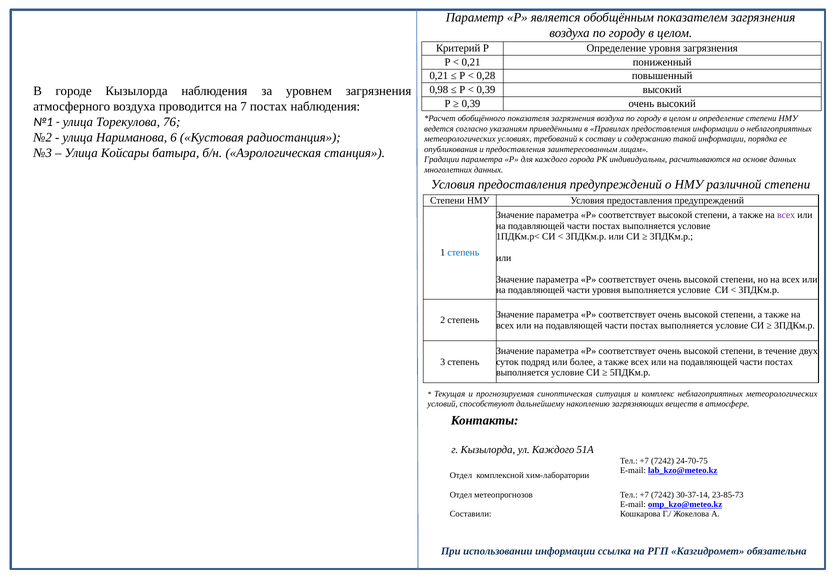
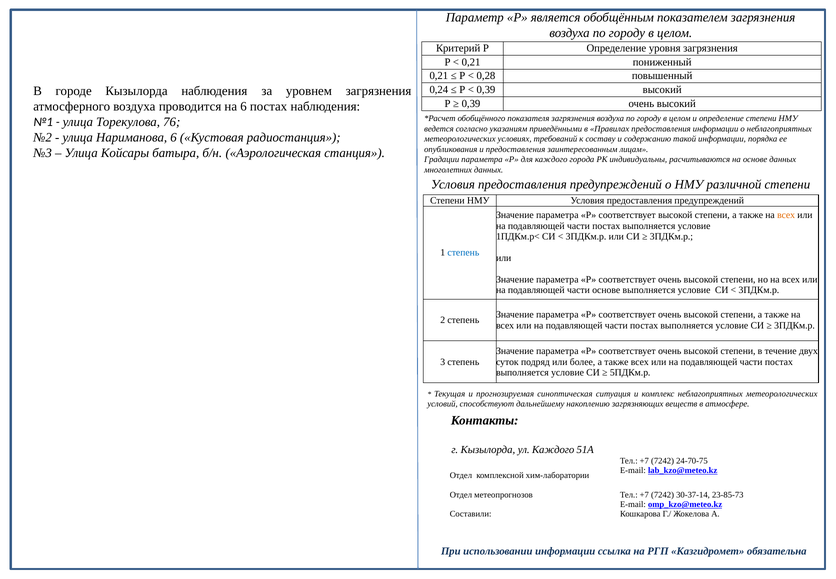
0,98: 0,98 -> 0,24
на 7: 7 -> 6
всех at (786, 215) colour: purple -> orange
части уровня: уровня -> основе
